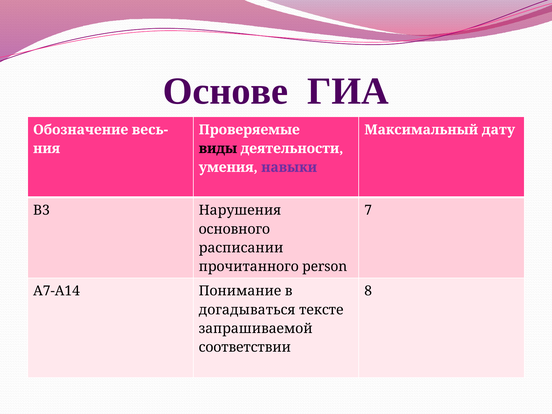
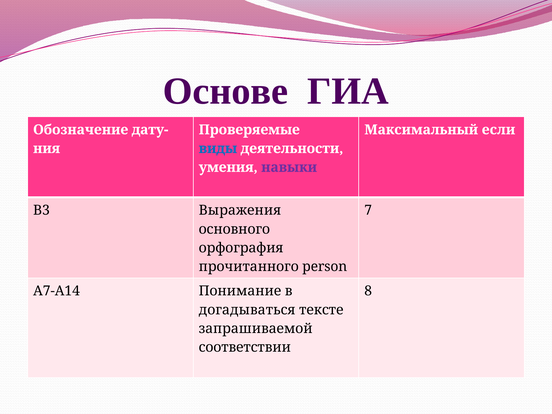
весь-: весь- -> дату-
дату: дату -> если
виды colour: black -> blue
Нарушения: Нарушения -> Выражения
расписании: расписании -> орфография
